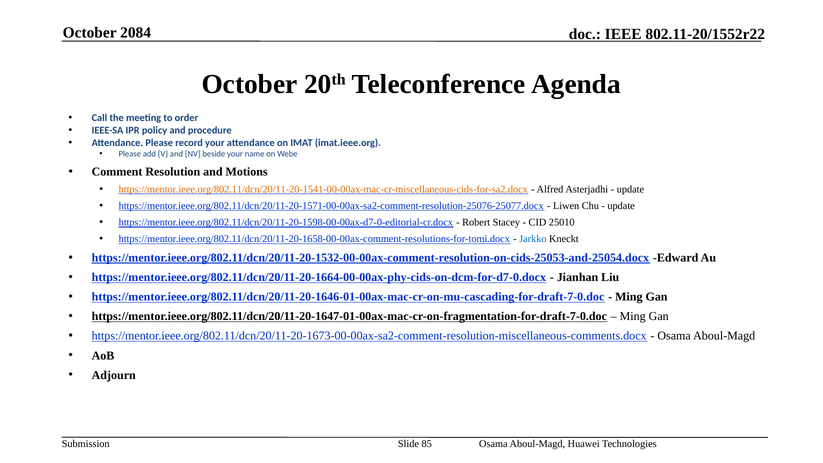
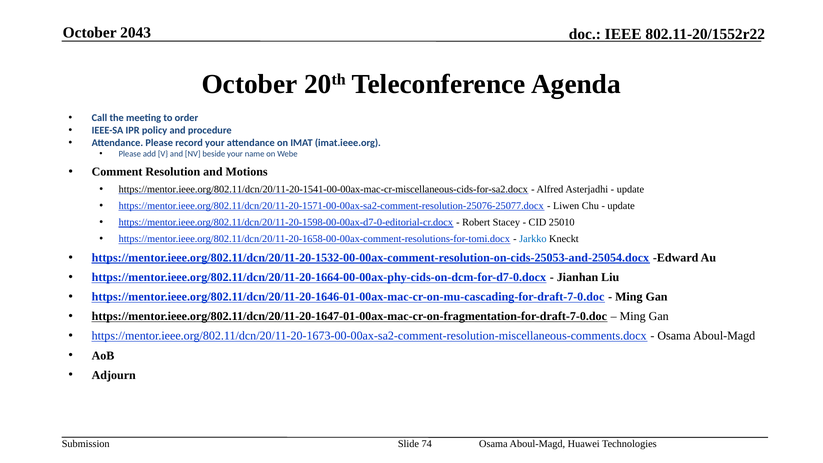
2084: 2084 -> 2043
https://mentor.ieee.org/802.11/dcn/20/11-20-1541-00-00ax-mac-cr-miscellaneous-cids-for-sa2.docx colour: orange -> black
85: 85 -> 74
